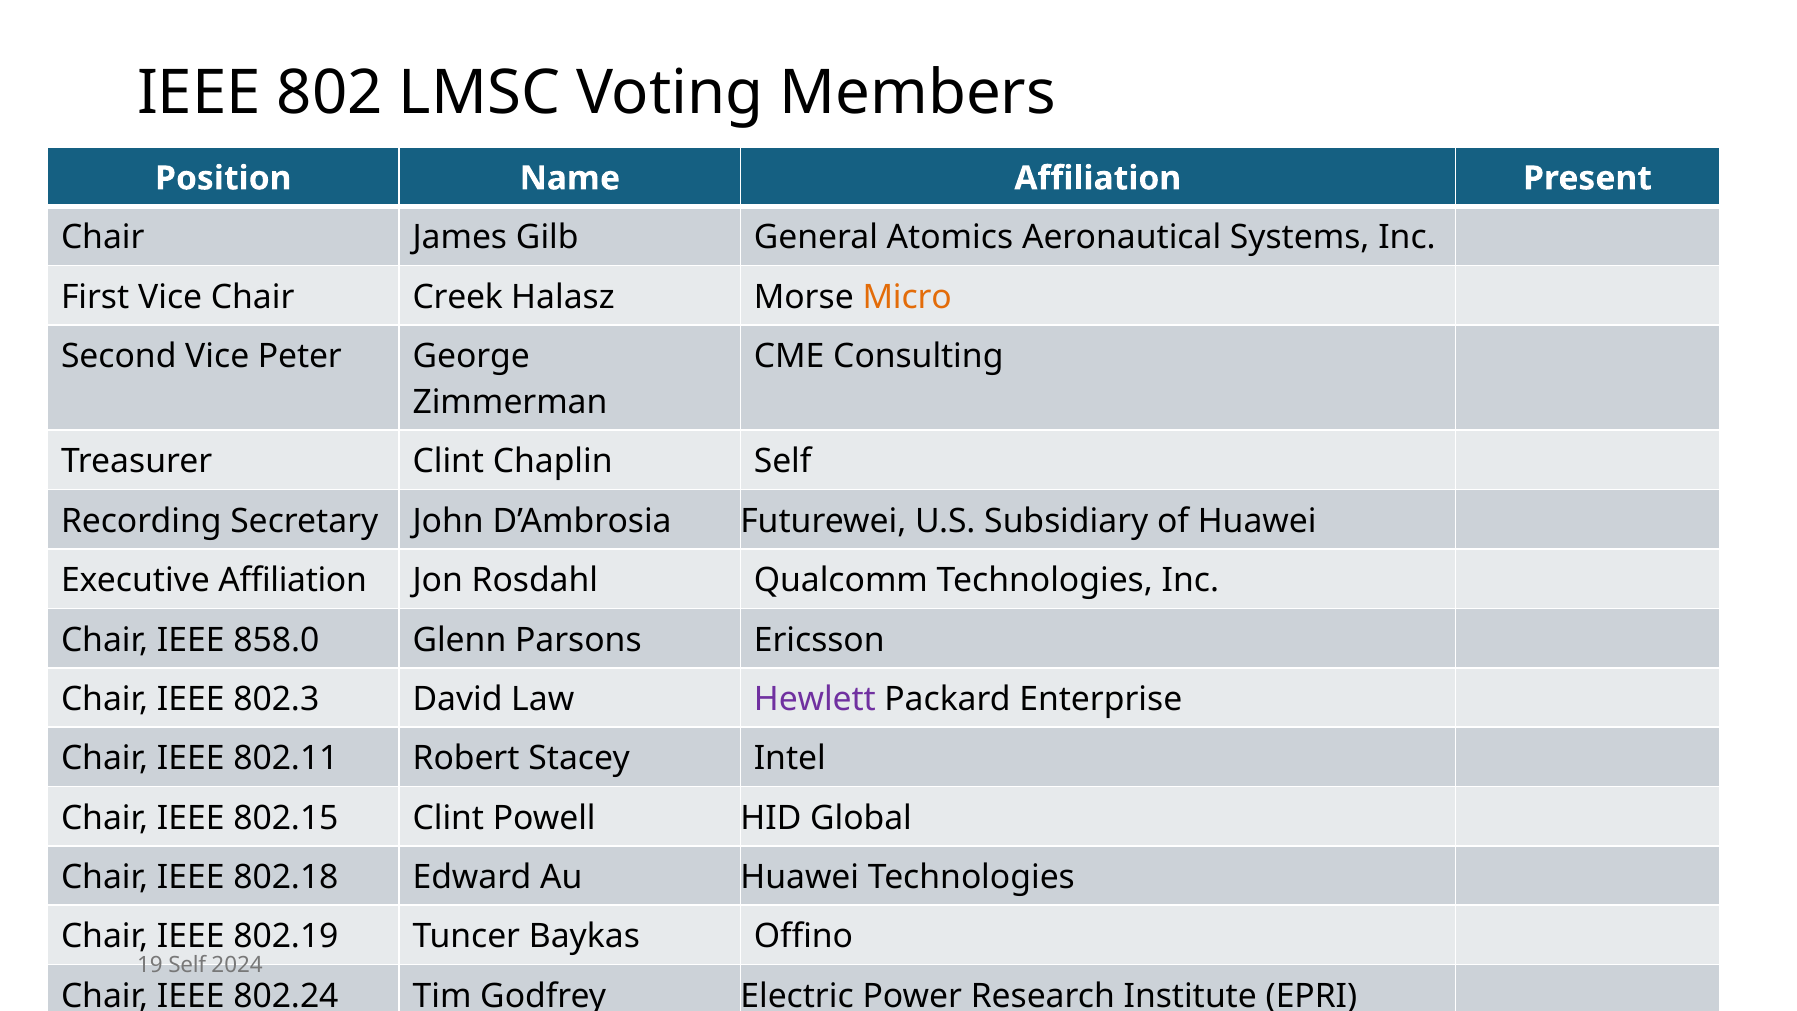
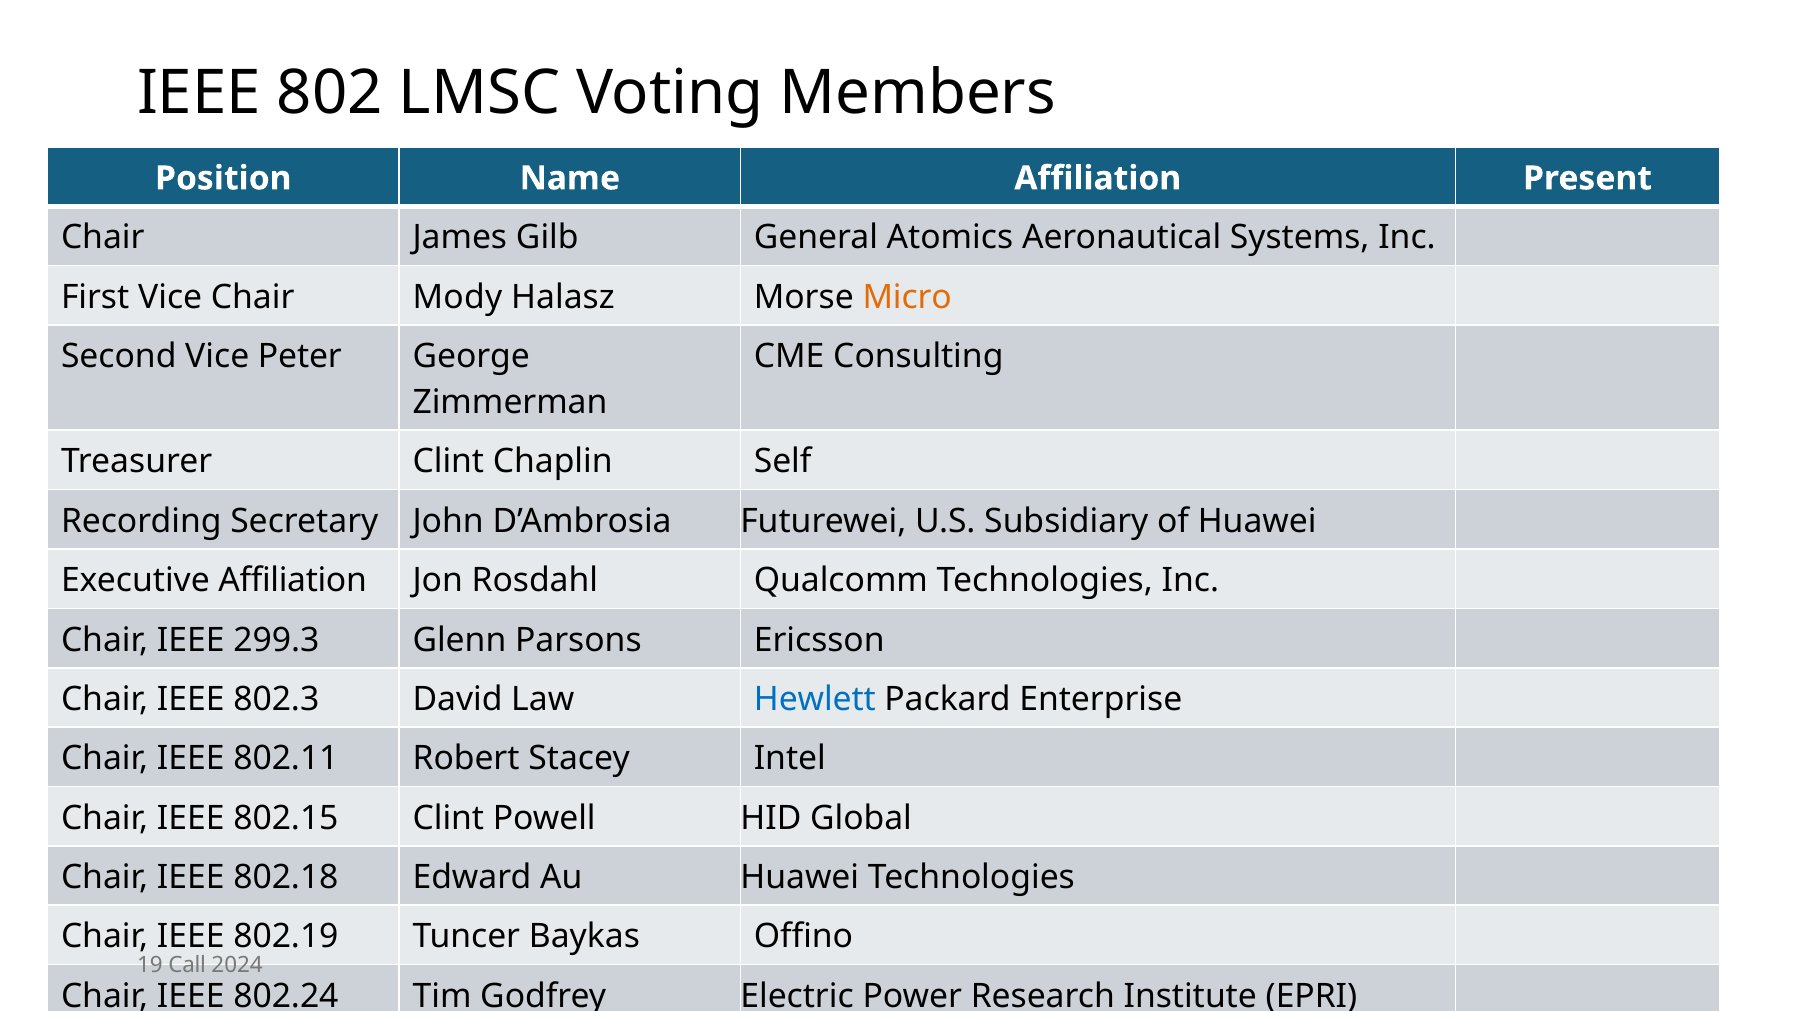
Chair Creek: Creek -> Mody
858.0: 858.0 -> 299.3
Hewlett colour: purple -> blue
19 Self: Self -> Call
